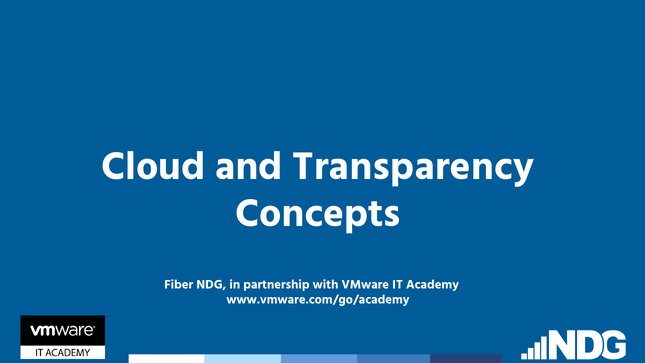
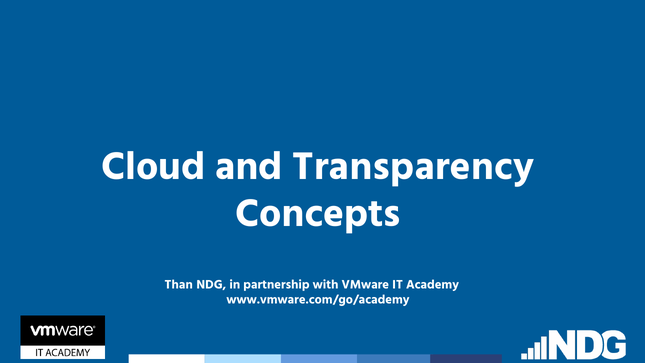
Fiber: Fiber -> Than
